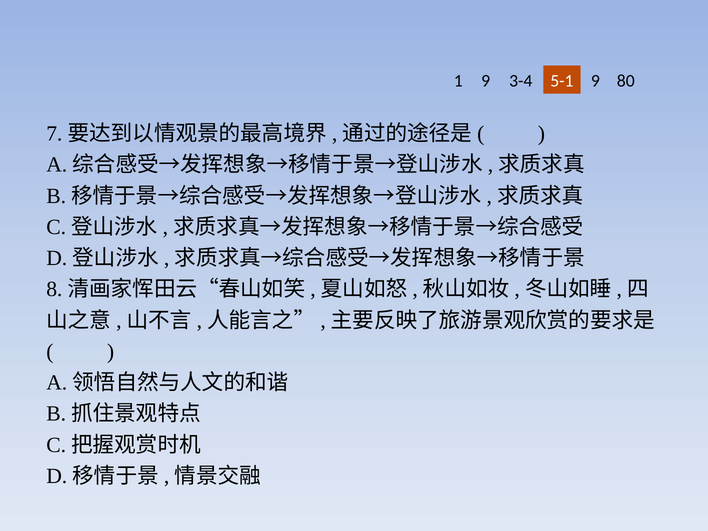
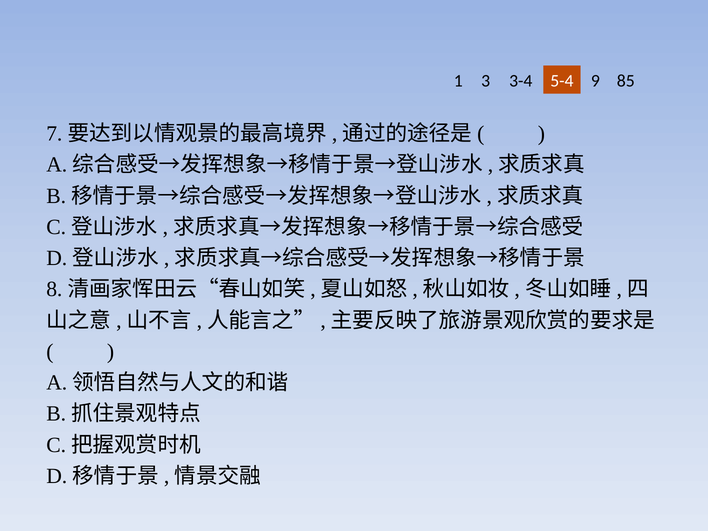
1 9: 9 -> 3
5-1: 5-1 -> 5-4
80: 80 -> 85
